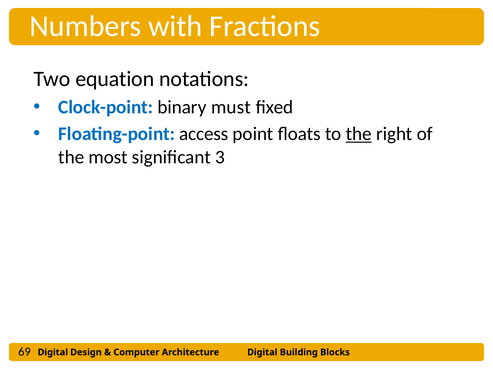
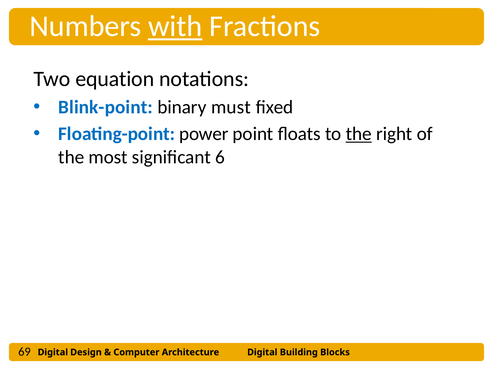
with underline: none -> present
Clock-point: Clock-point -> Blink-point
access: access -> power
3: 3 -> 6
